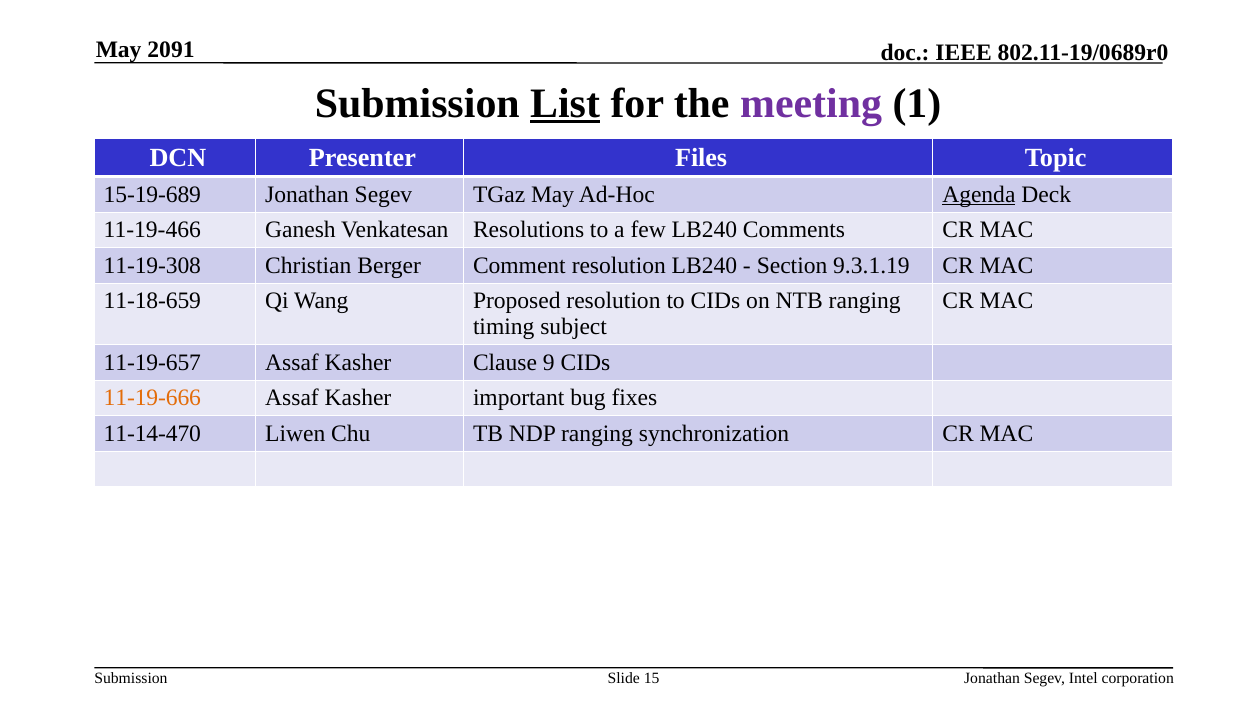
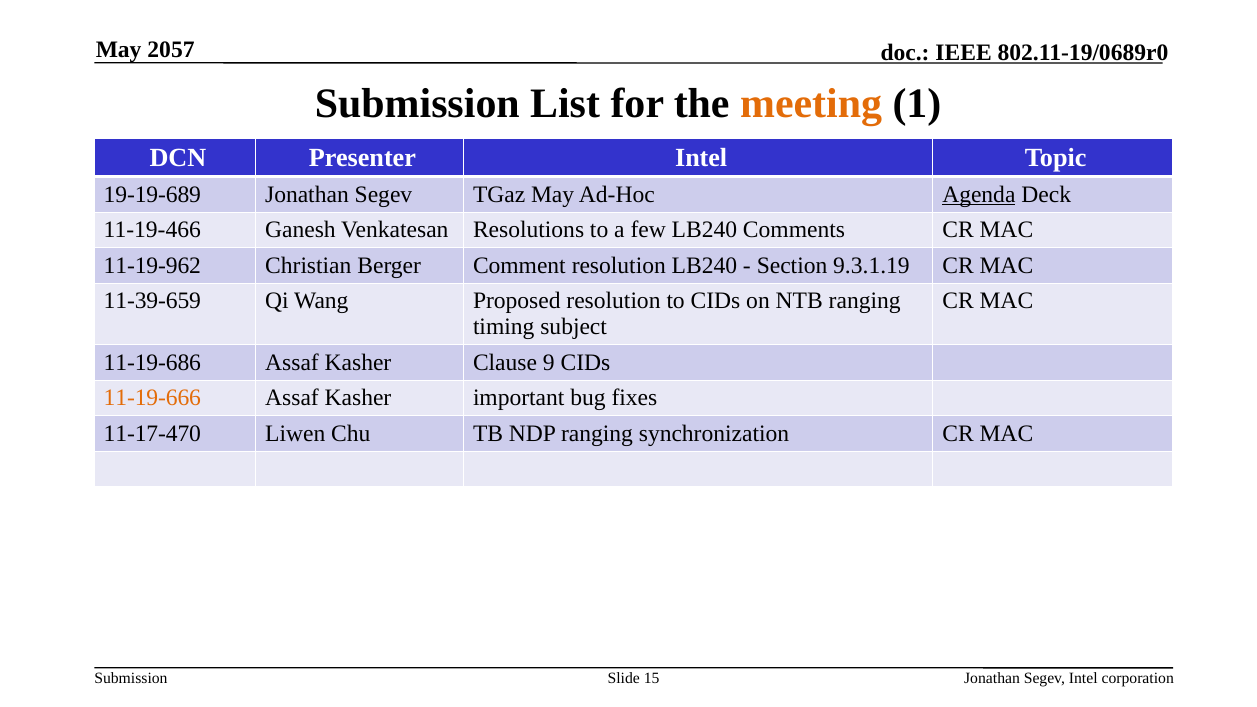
2091: 2091 -> 2057
List underline: present -> none
meeting colour: purple -> orange
Presenter Files: Files -> Intel
15-19-689: 15-19-689 -> 19-19-689
11-19-308: 11-19-308 -> 11-19-962
11-18-659: 11-18-659 -> 11-39-659
11-19-657: 11-19-657 -> 11-19-686
11-14-470: 11-14-470 -> 11-17-470
